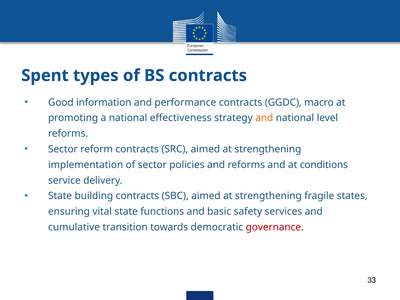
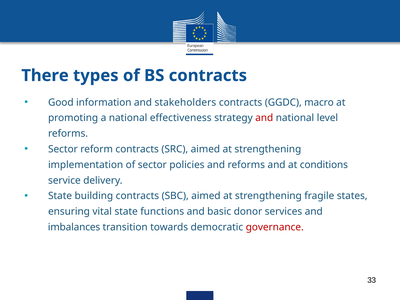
Spent: Spent -> There
performance: performance -> stakeholders
and at (264, 118) colour: orange -> red
safety: safety -> donor
cumulative: cumulative -> imbalances
